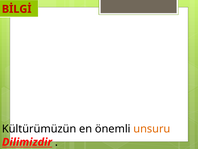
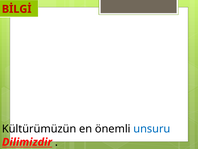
unsuru colour: orange -> blue
